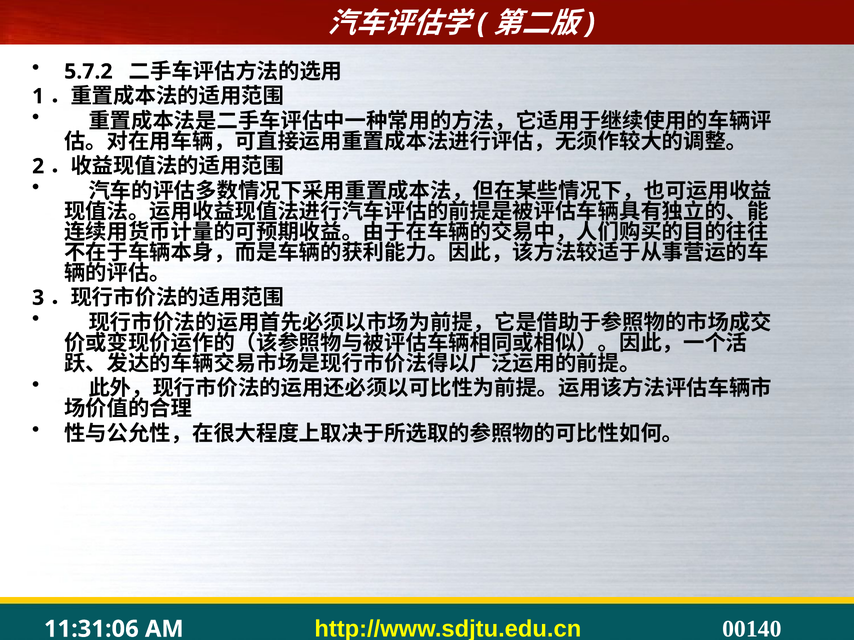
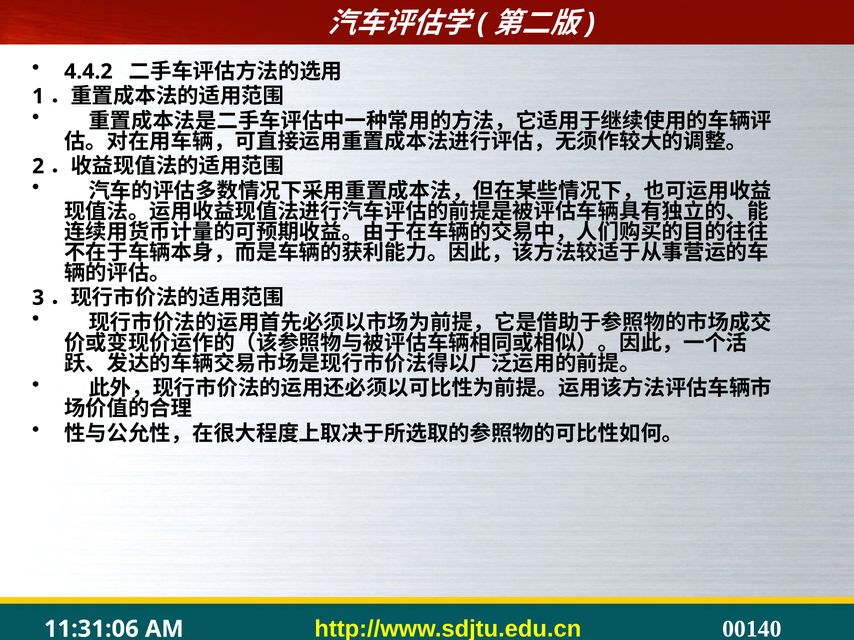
5.7.2: 5.7.2 -> 4.4.2
